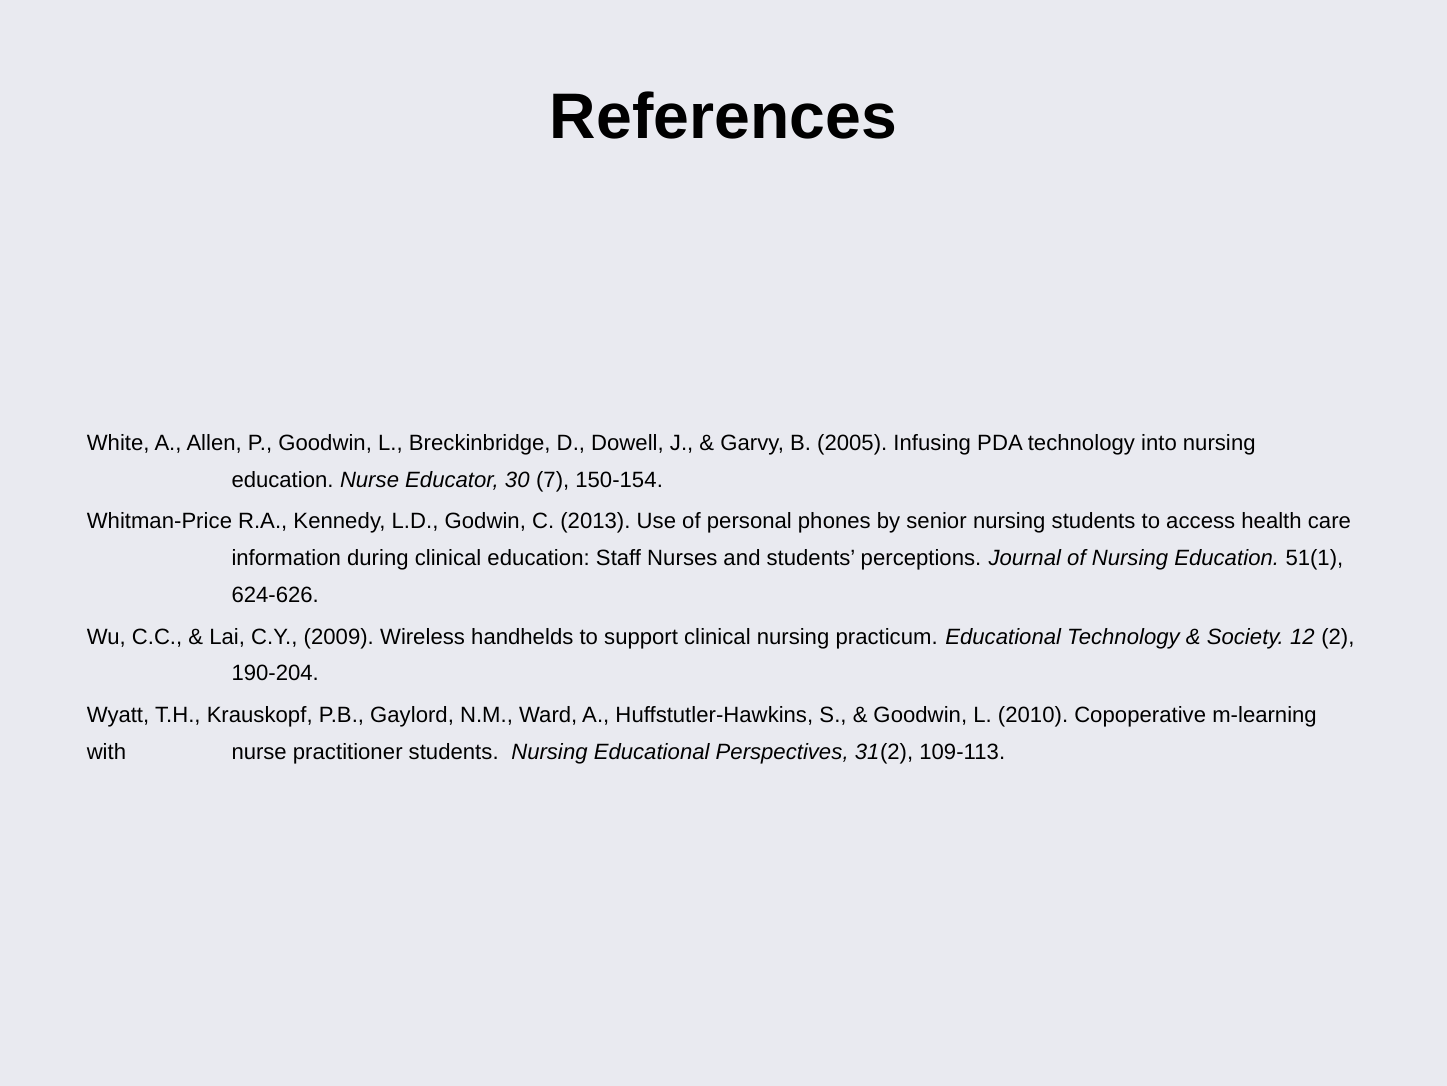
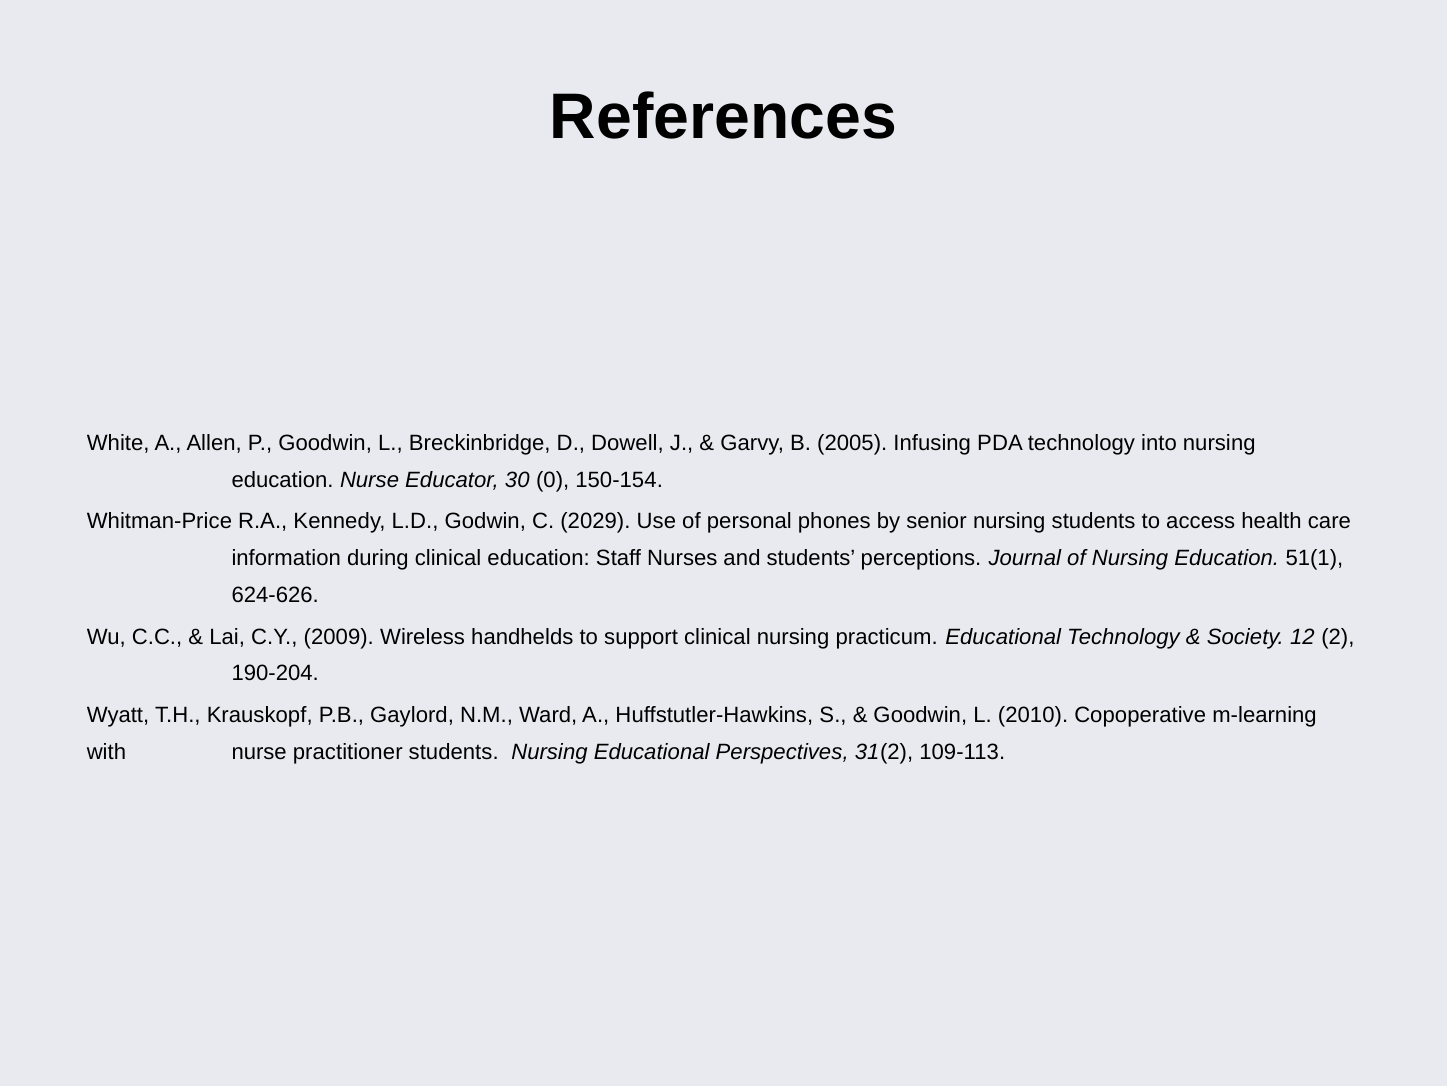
7: 7 -> 0
2013: 2013 -> 2029
